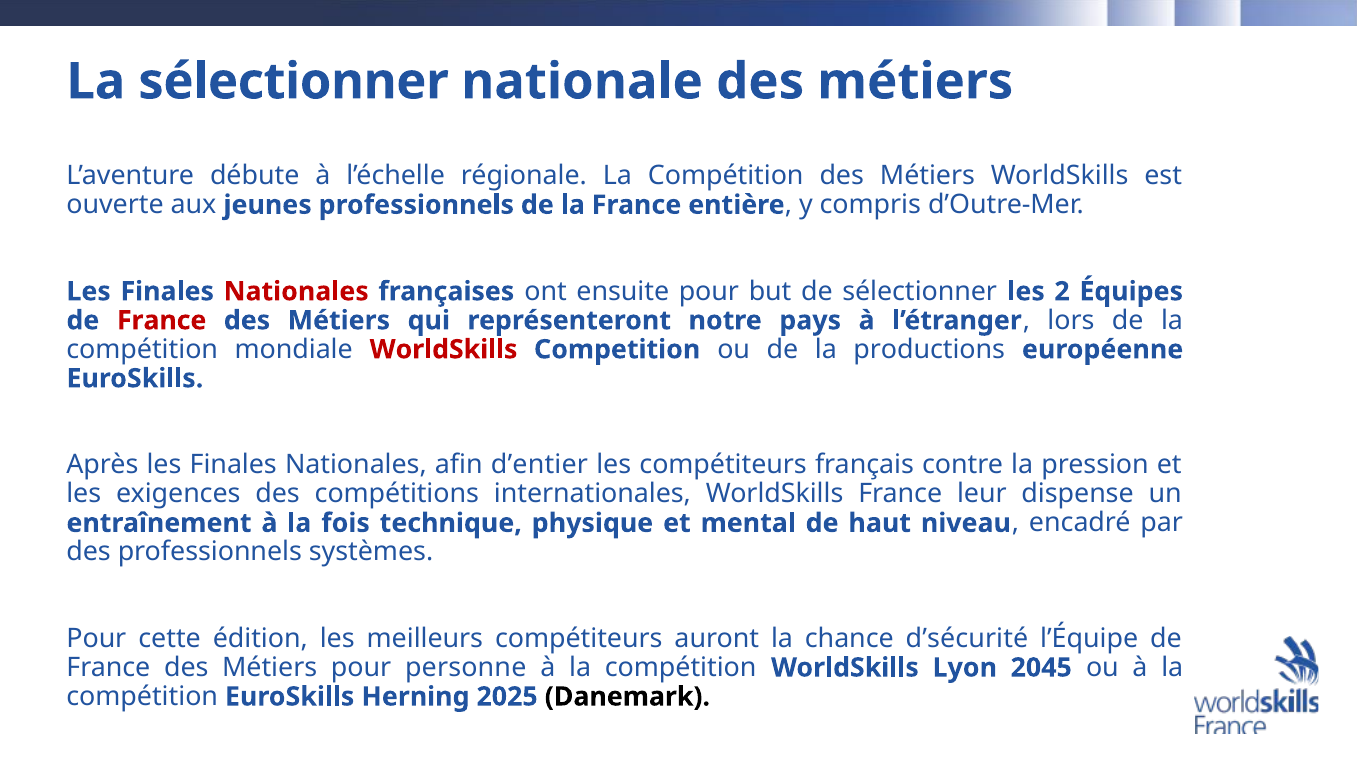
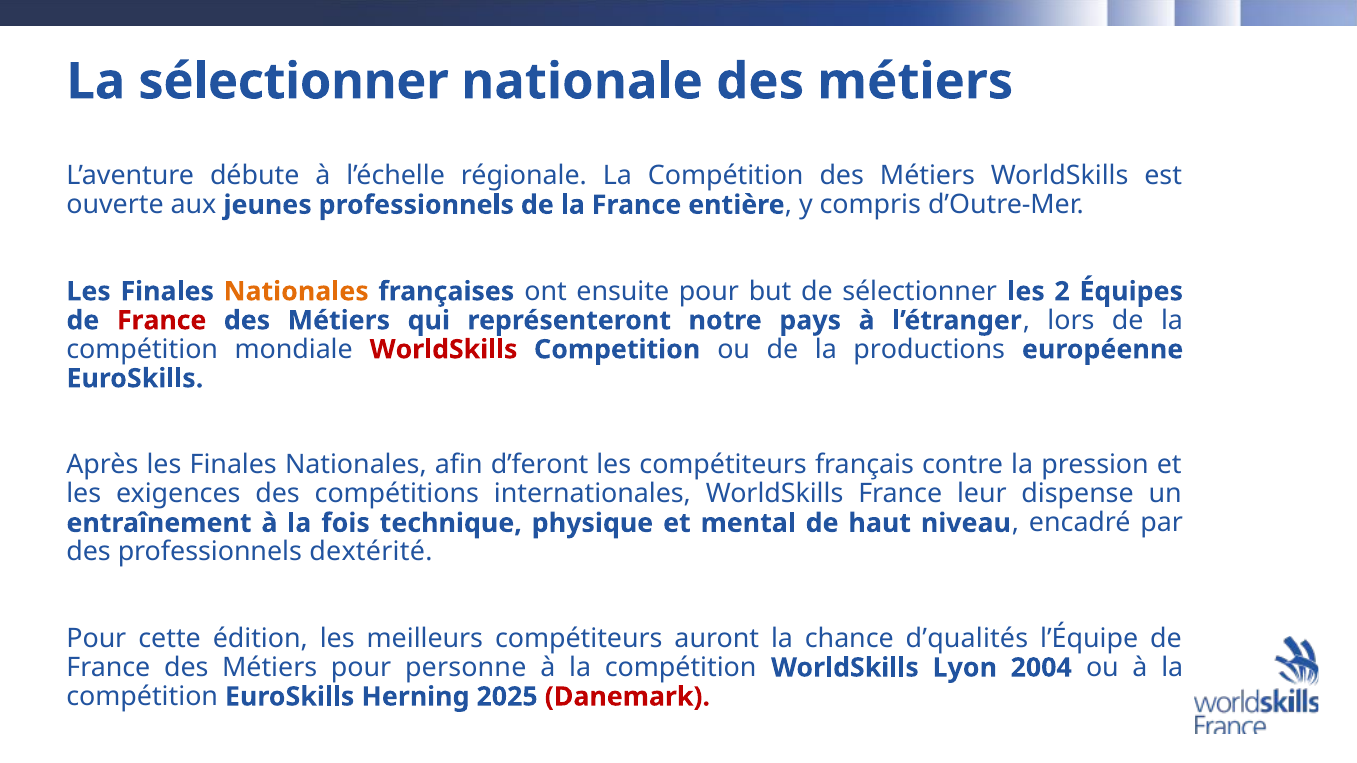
Nationales at (296, 292) colour: red -> orange
d’entier: d’entier -> d’feront
systèmes: systèmes -> dextérité
d’sécurité: d’sécurité -> d’qualités
2045: 2045 -> 2004
Danemark colour: black -> red
